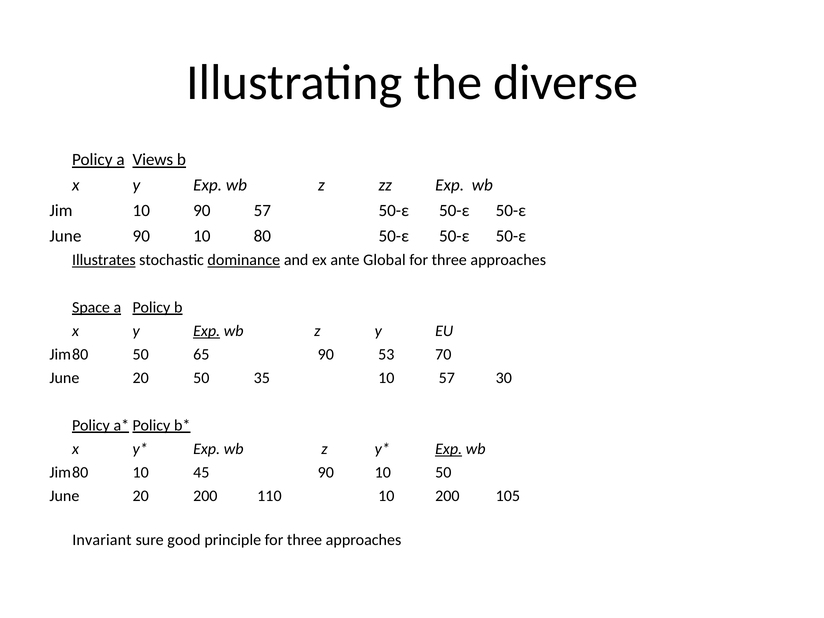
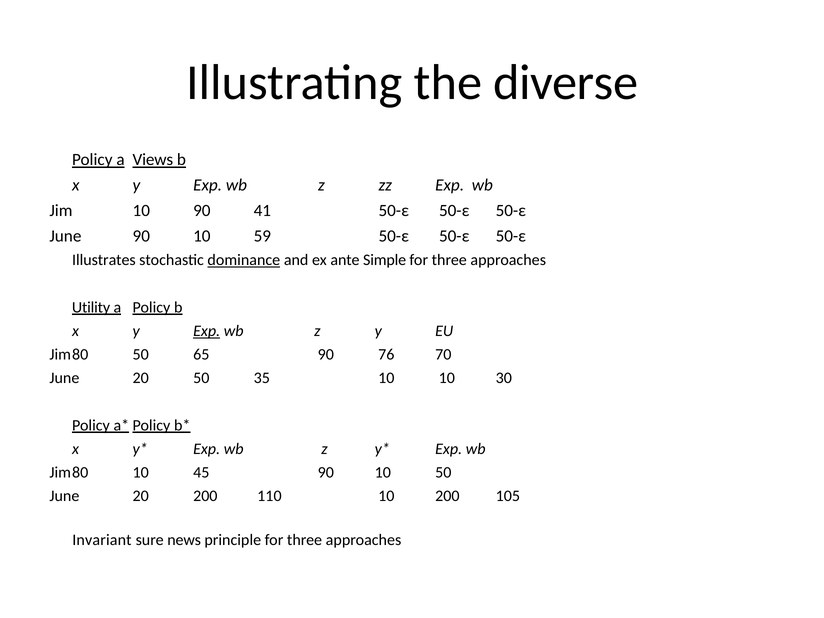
90 57: 57 -> 41
80: 80 -> 59
Illustrates underline: present -> none
Global: Global -> Simple
Space: Space -> Utility
53: 53 -> 76
10 57: 57 -> 10
Exp at (449, 449) underline: present -> none
good: good -> news
